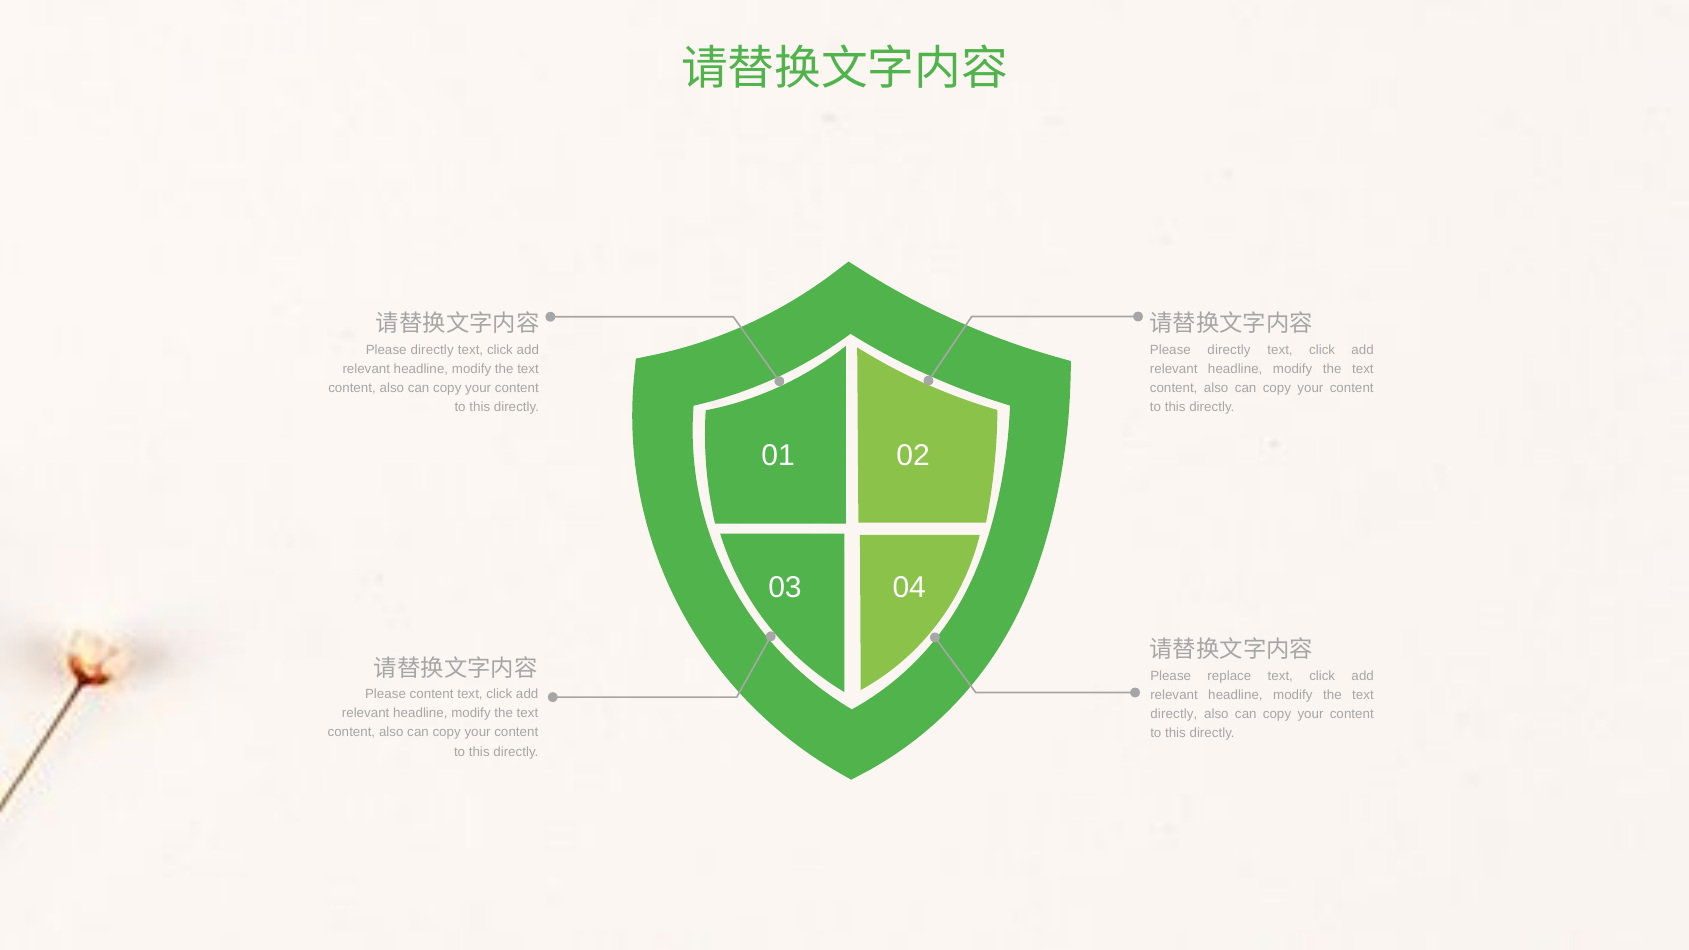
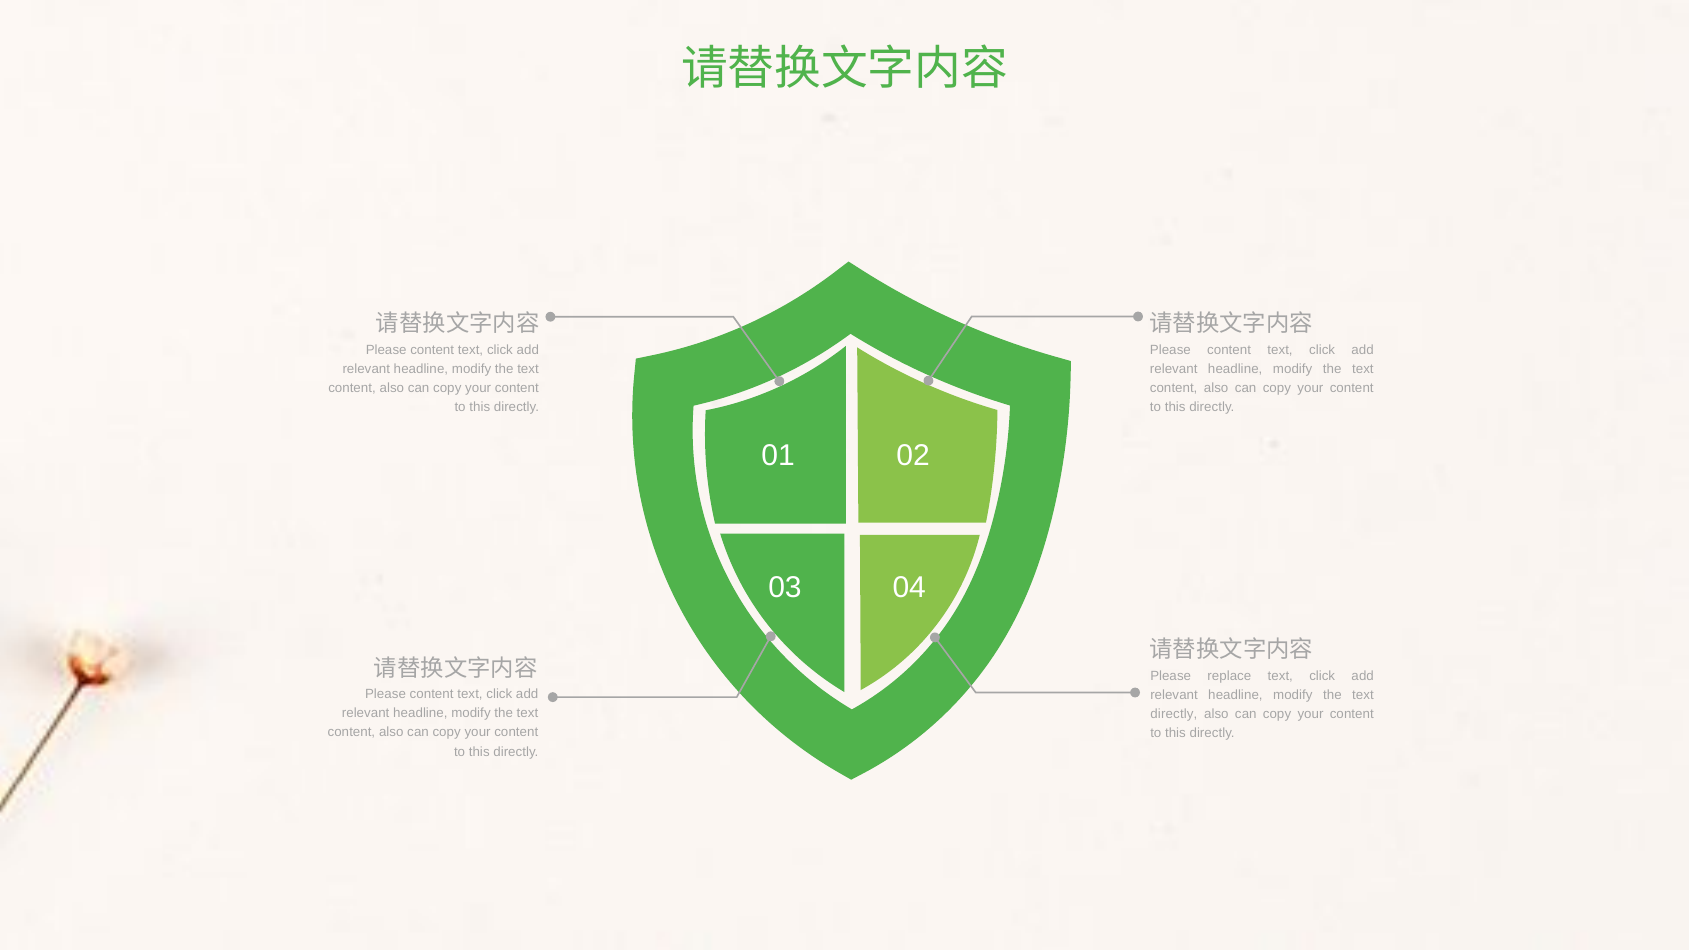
directly at (432, 350): directly -> content
directly at (1229, 350): directly -> content
